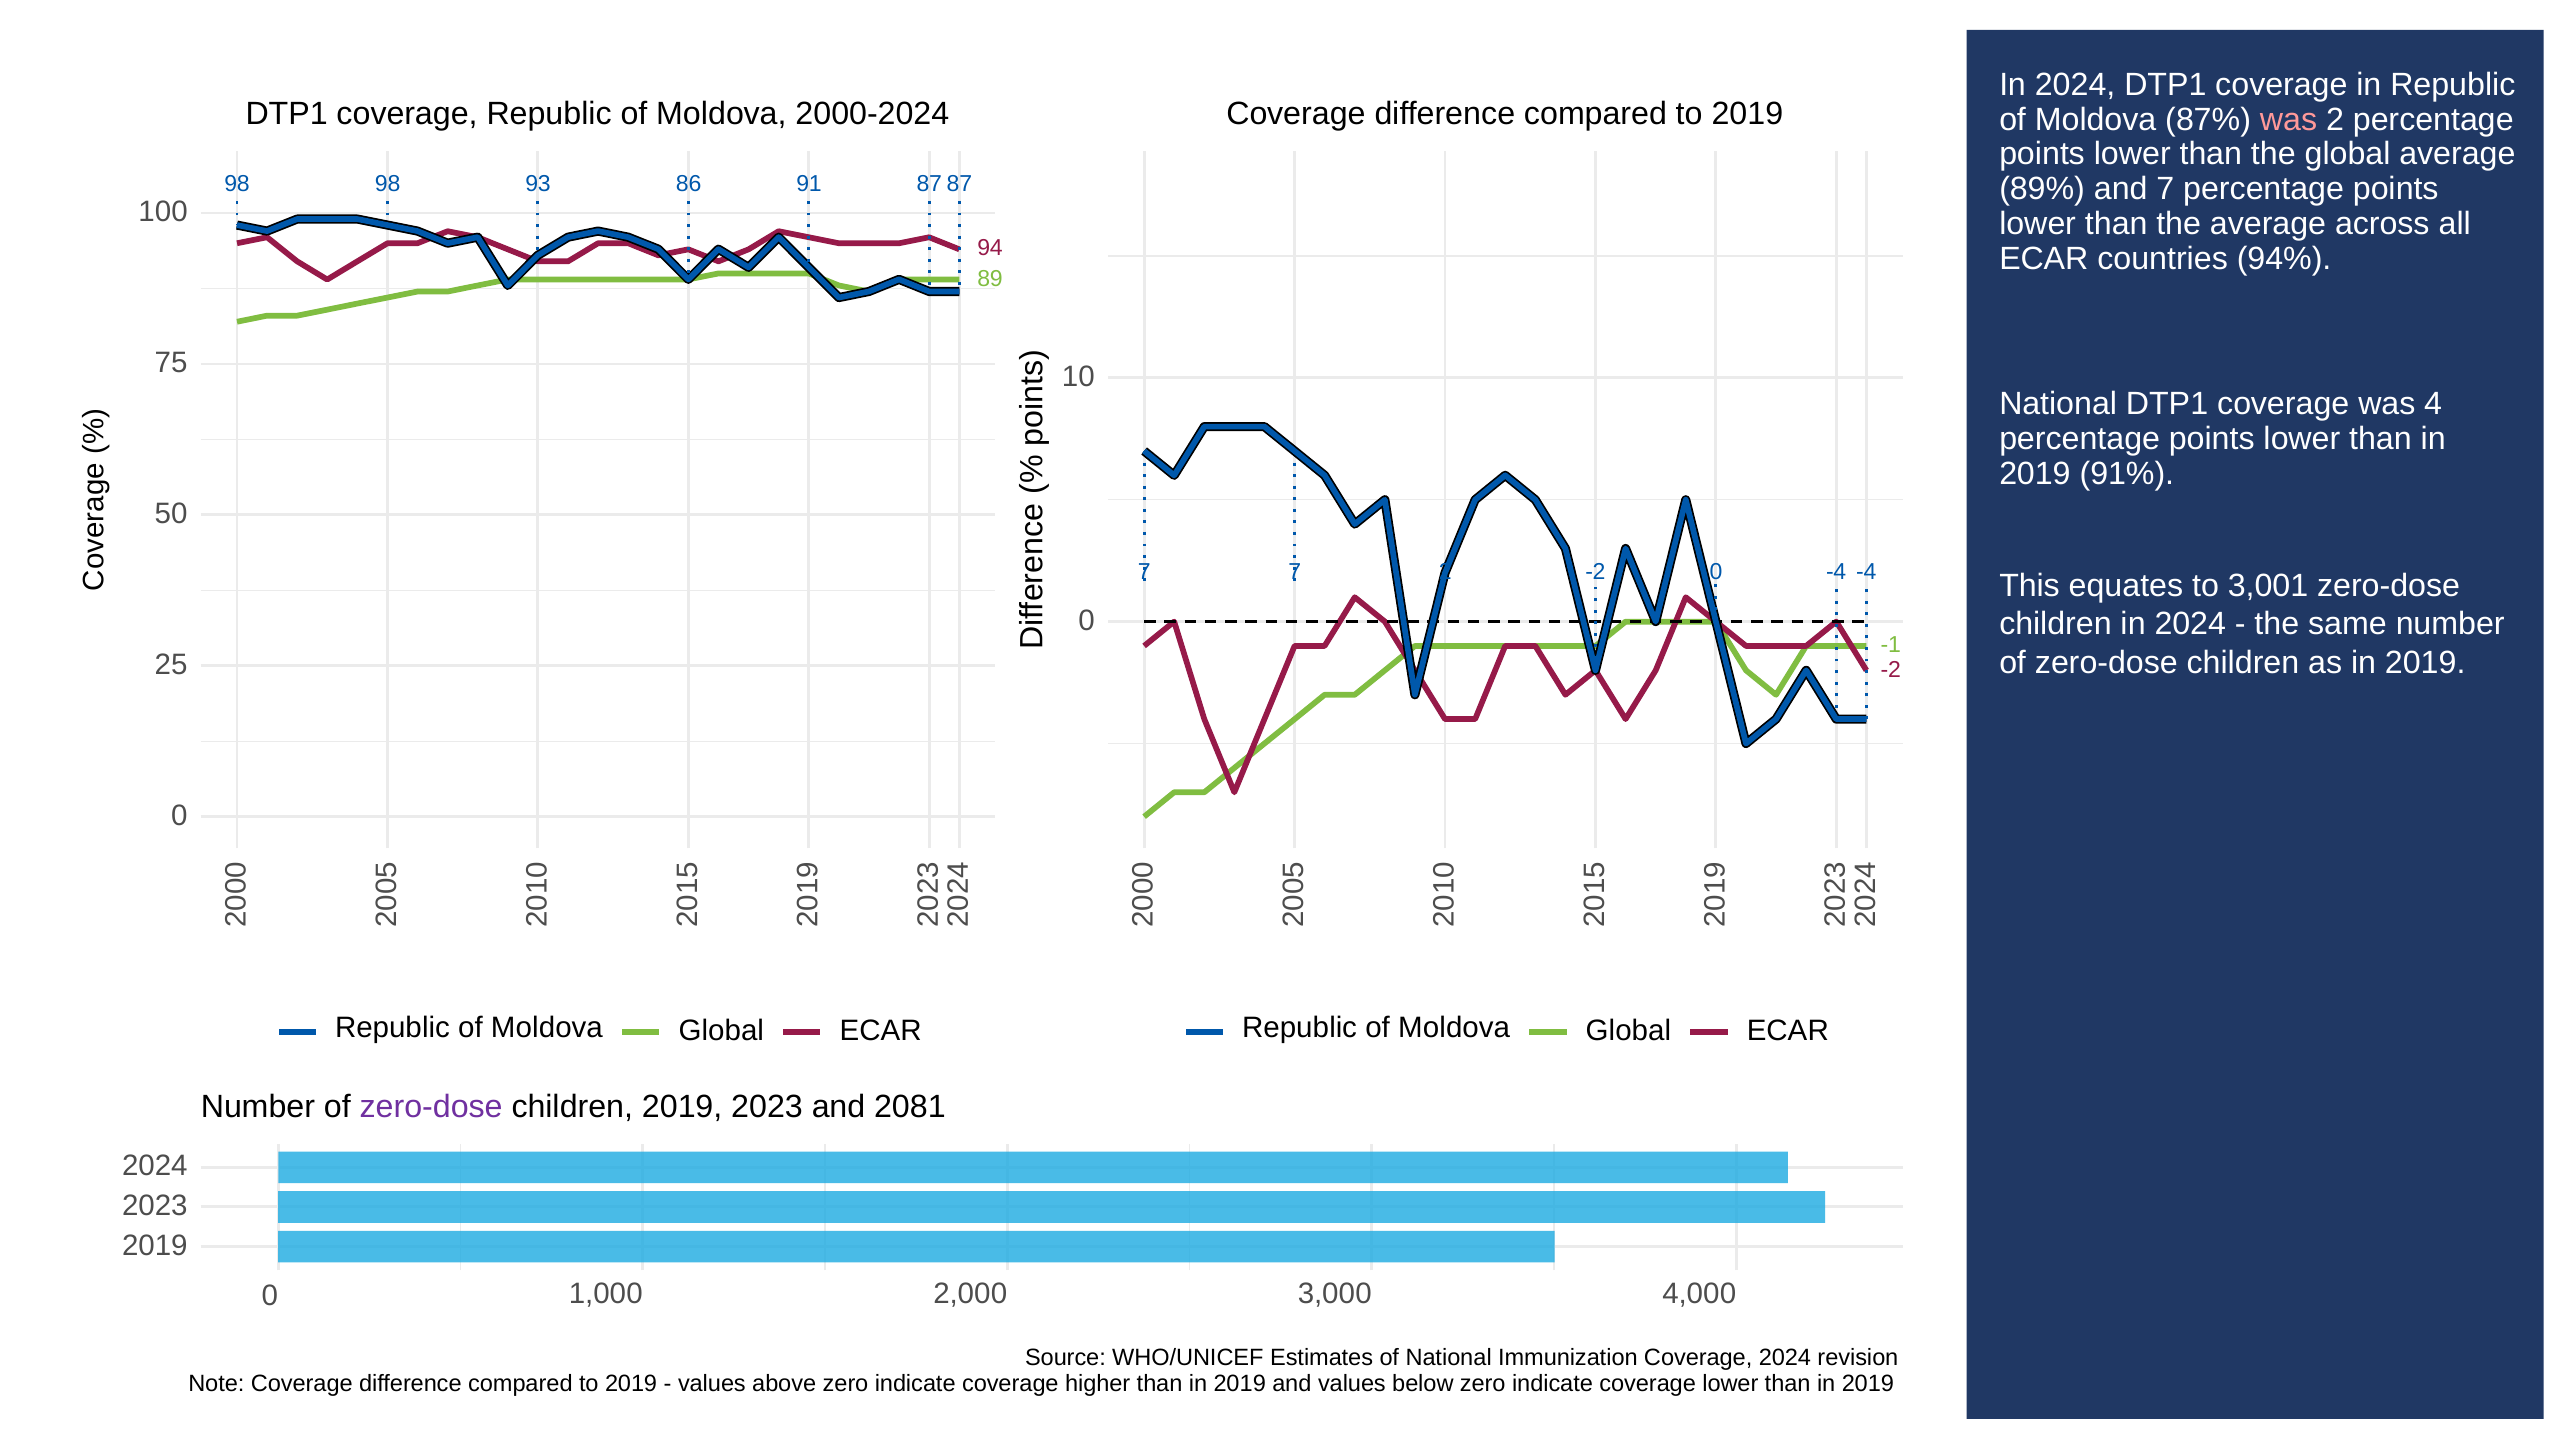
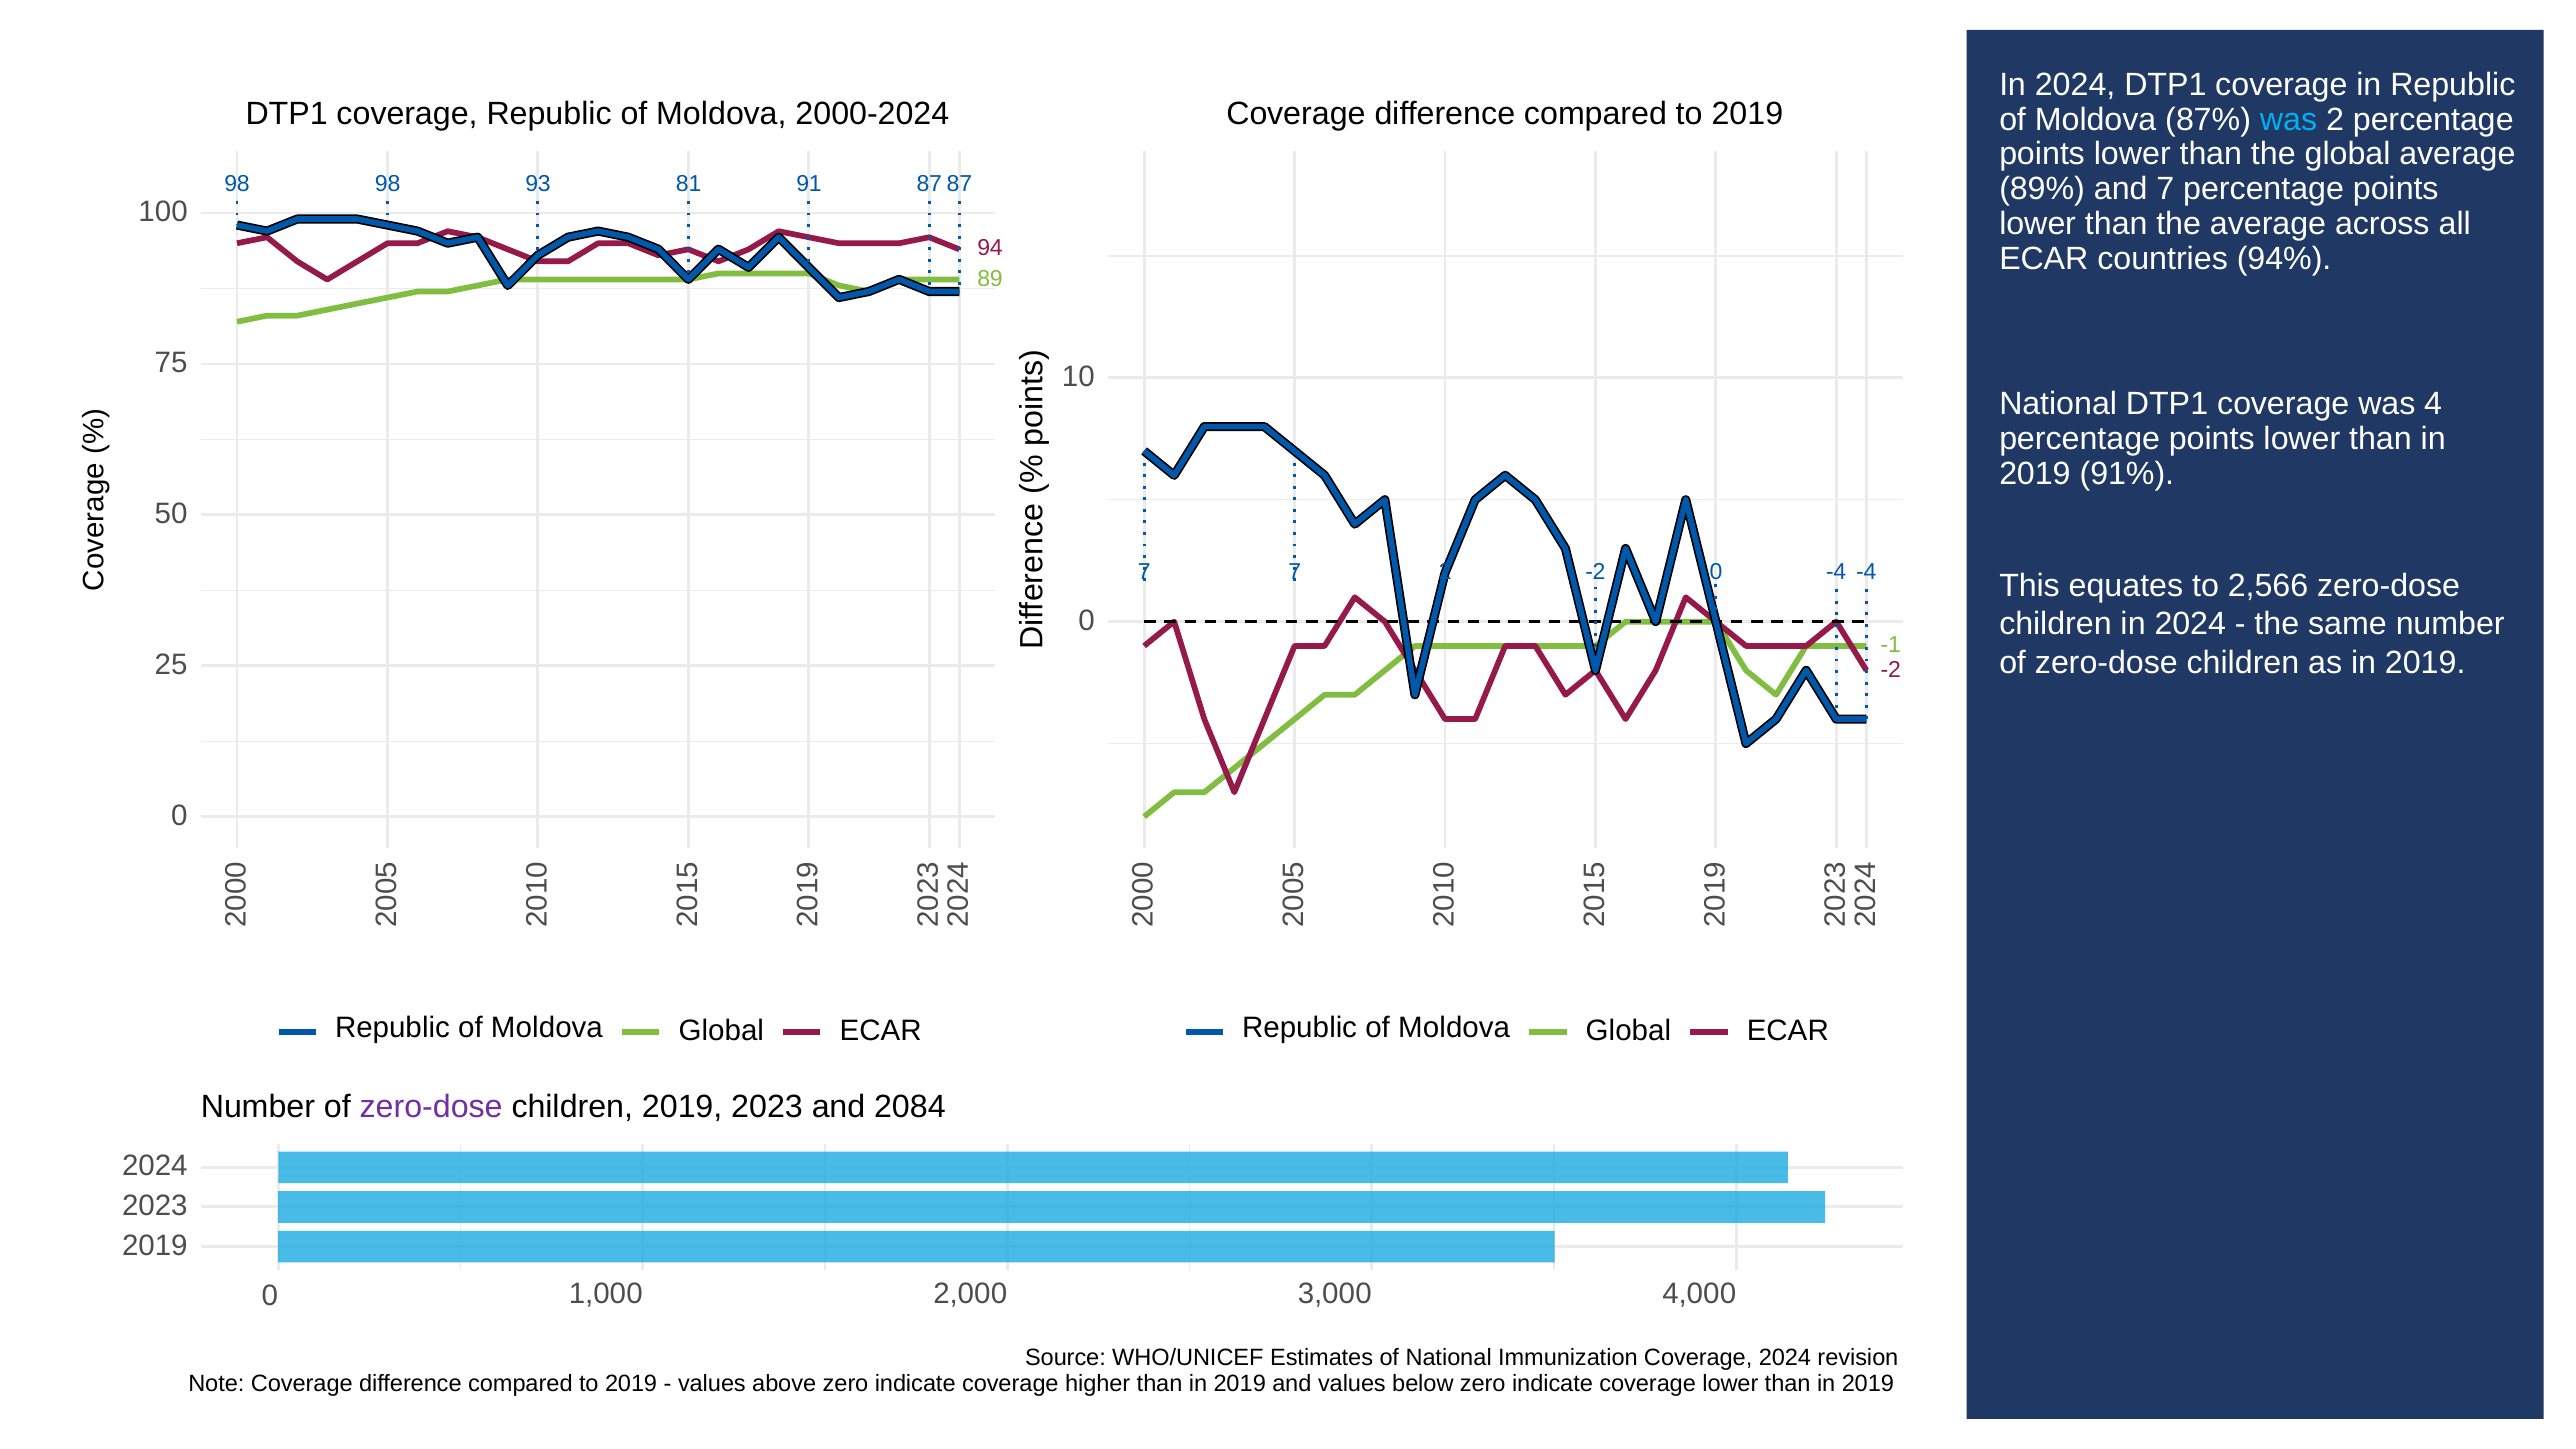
was at (2289, 119) colour: pink -> light blue
86: 86 -> 81
3,001: 3,001 -> 2,566
2081: 2081 -> 2084
